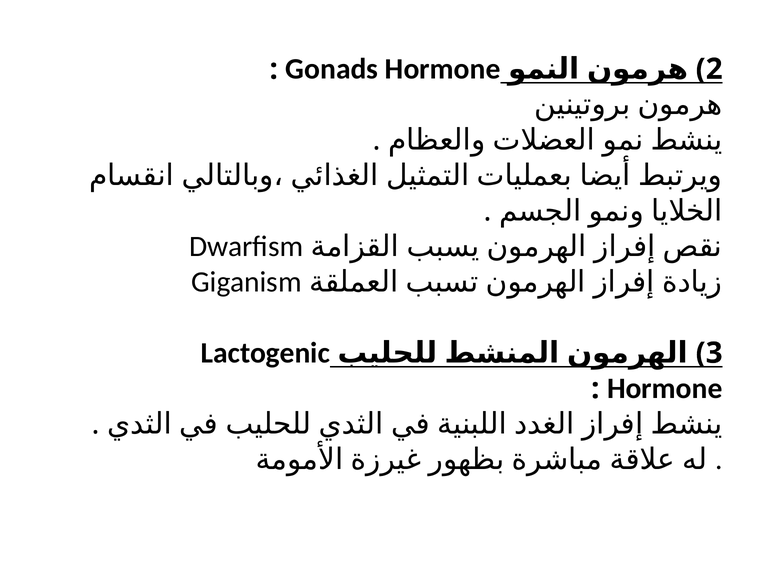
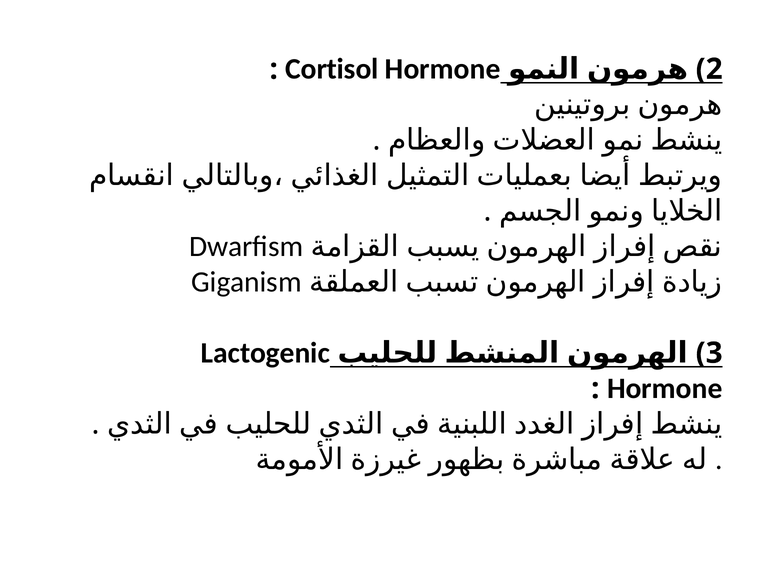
Gonads: Gonads -> Cortisol
